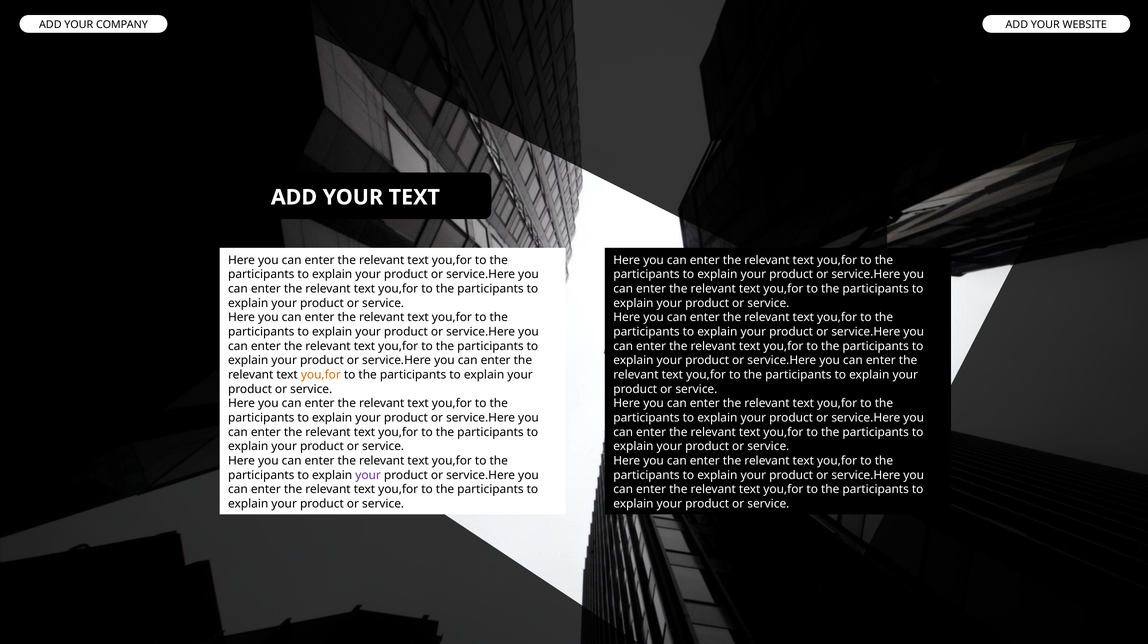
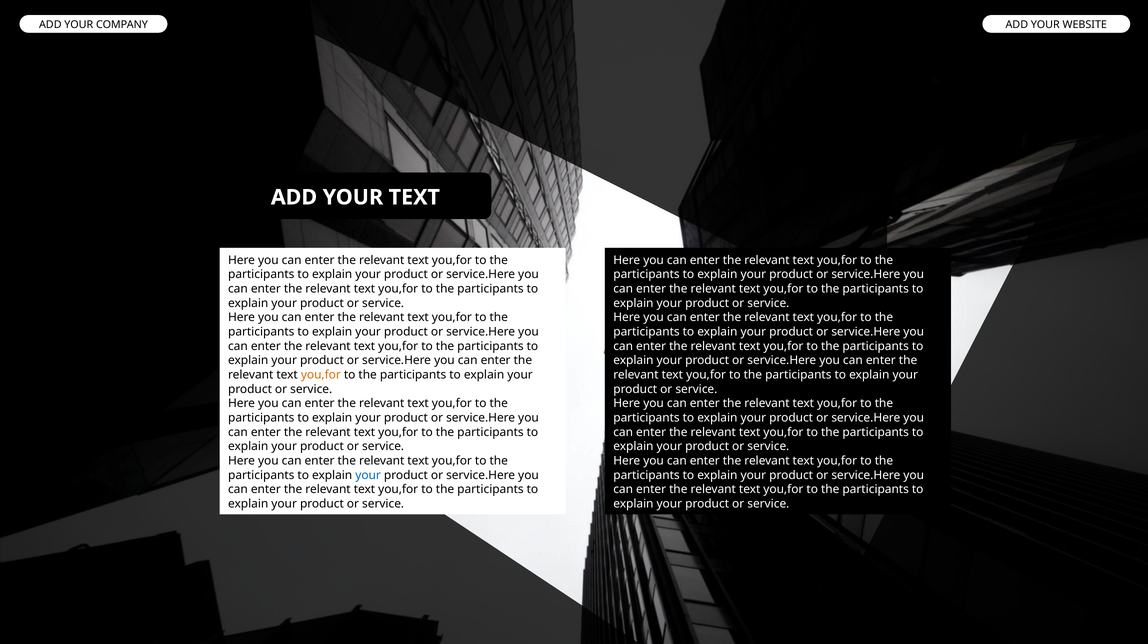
your at (368, 476) colour: purple -> blue
